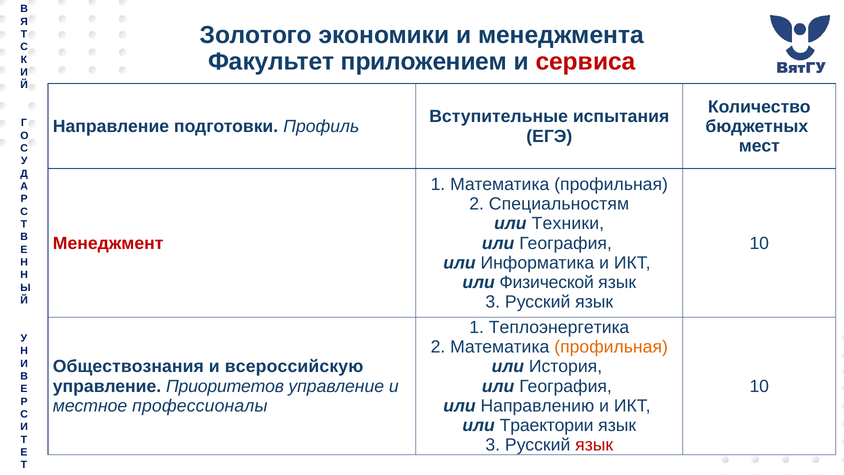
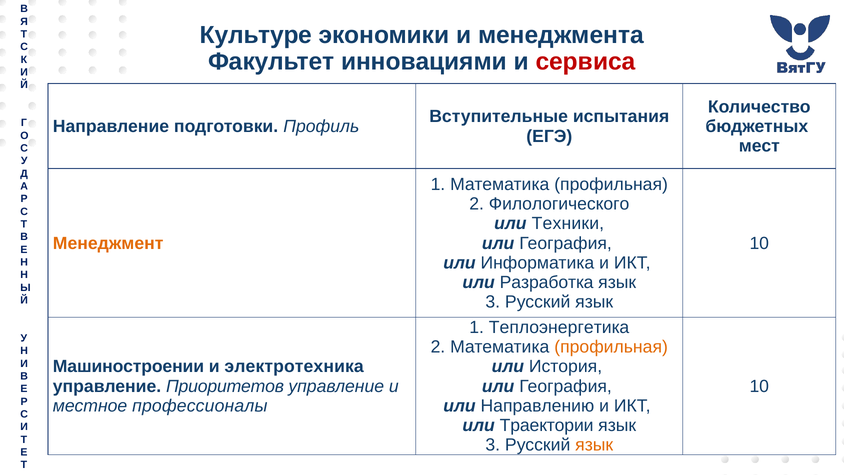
Золотого: Золотого -> Культуре
приложением: приложением -> инновациями
Специальностям: Специальностям -> Филологического
Менеджмент colour: red -> orange
Физической: Физической -> Разработка
Обществознания: Обществознания -> Машиностроении
всероссийскую: всероссийскую -> электротехника
язык at (594, 445) colour: red -> orange
